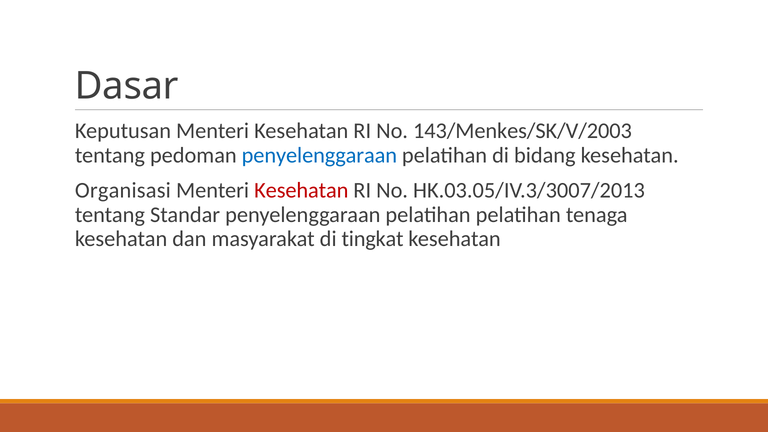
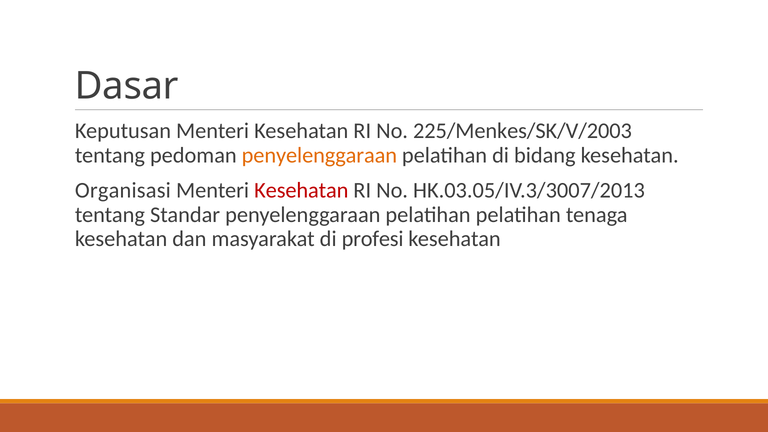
143/Menkes/SK/V/2003: 143/Menkes/SK/V/2003 -> 225/Menkes/SK/V/2003
penyelenggaraan at (319, 155) colour: blue -> orange
tingkat: tingkat -> profesi
